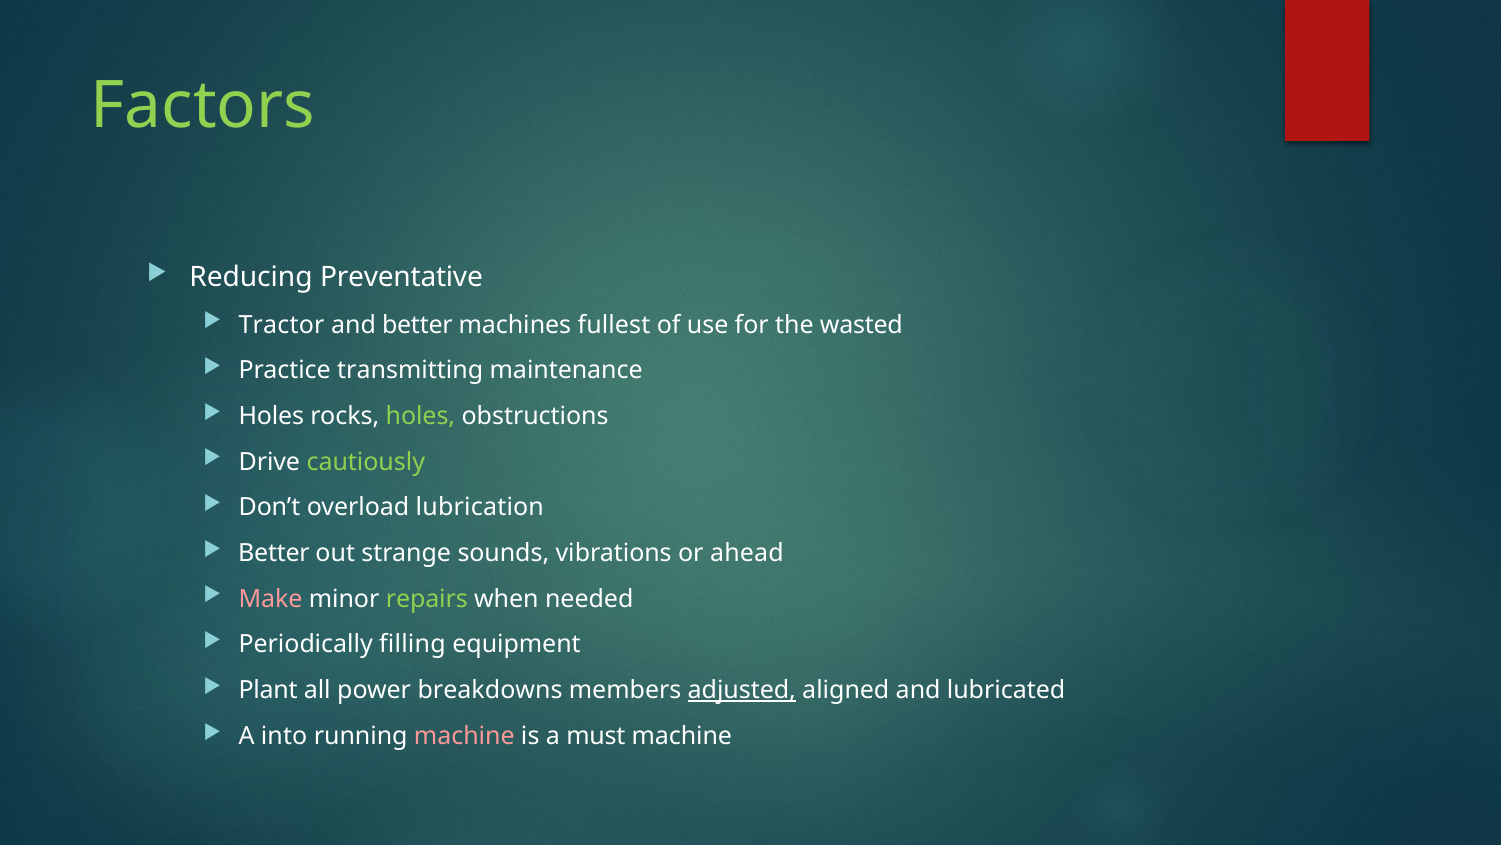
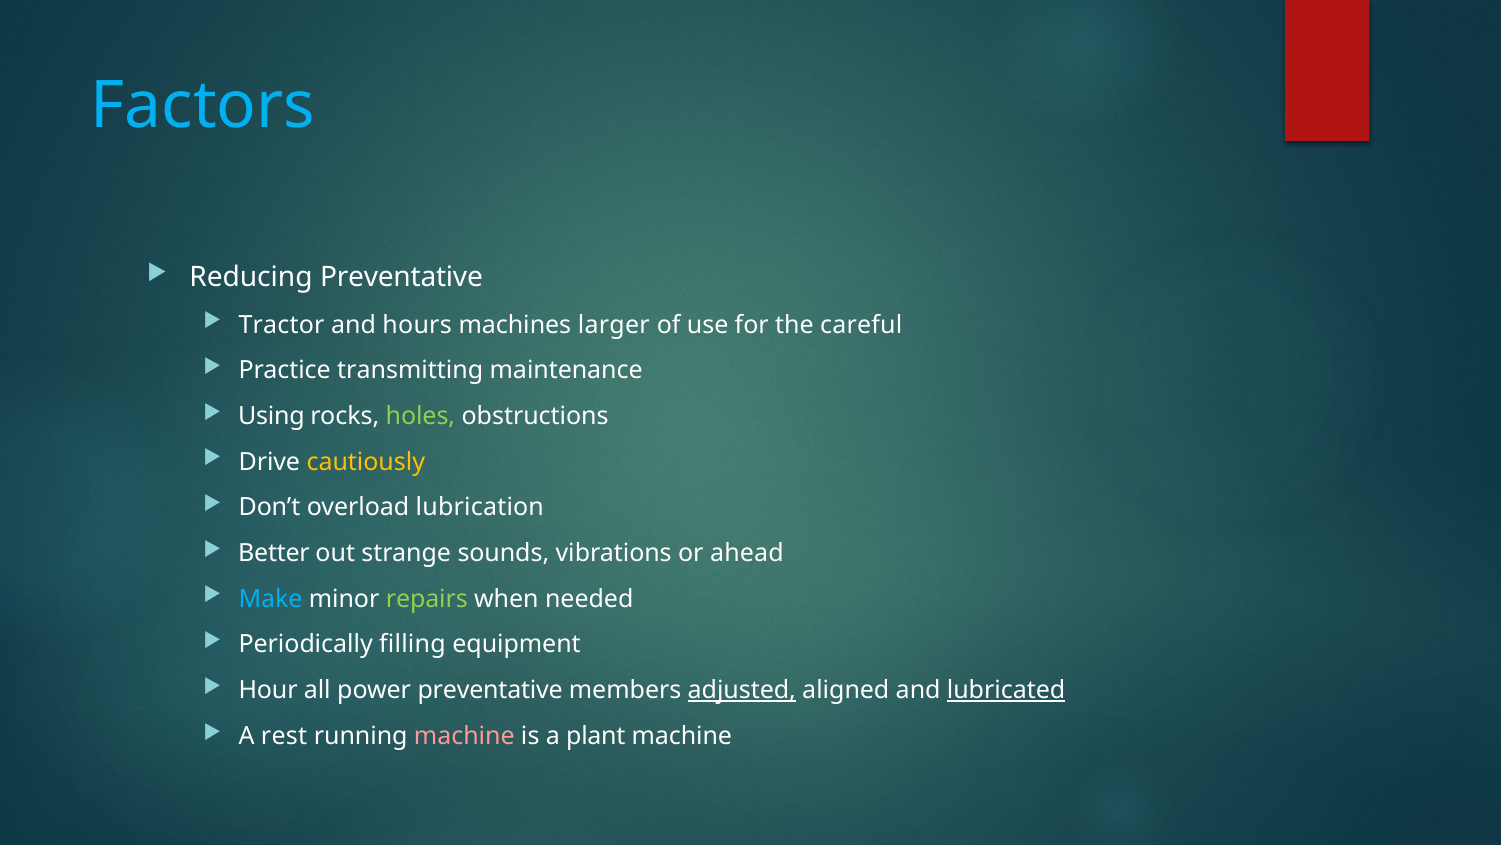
Factors colour: light green -> light blue
and better: better -> hours
fullest: fullest -> larger
wasted: wasted -> careful
Holes at (271, 416): Holes -> Using
cautiously colour: light green -> yellow
Make colour: pink -> light blue
Plant: Plant -> Hour
power breakdowns: breakdowns -> preventative
lubricated underline: none -> present
into: into -> rest
must: must -> plant
